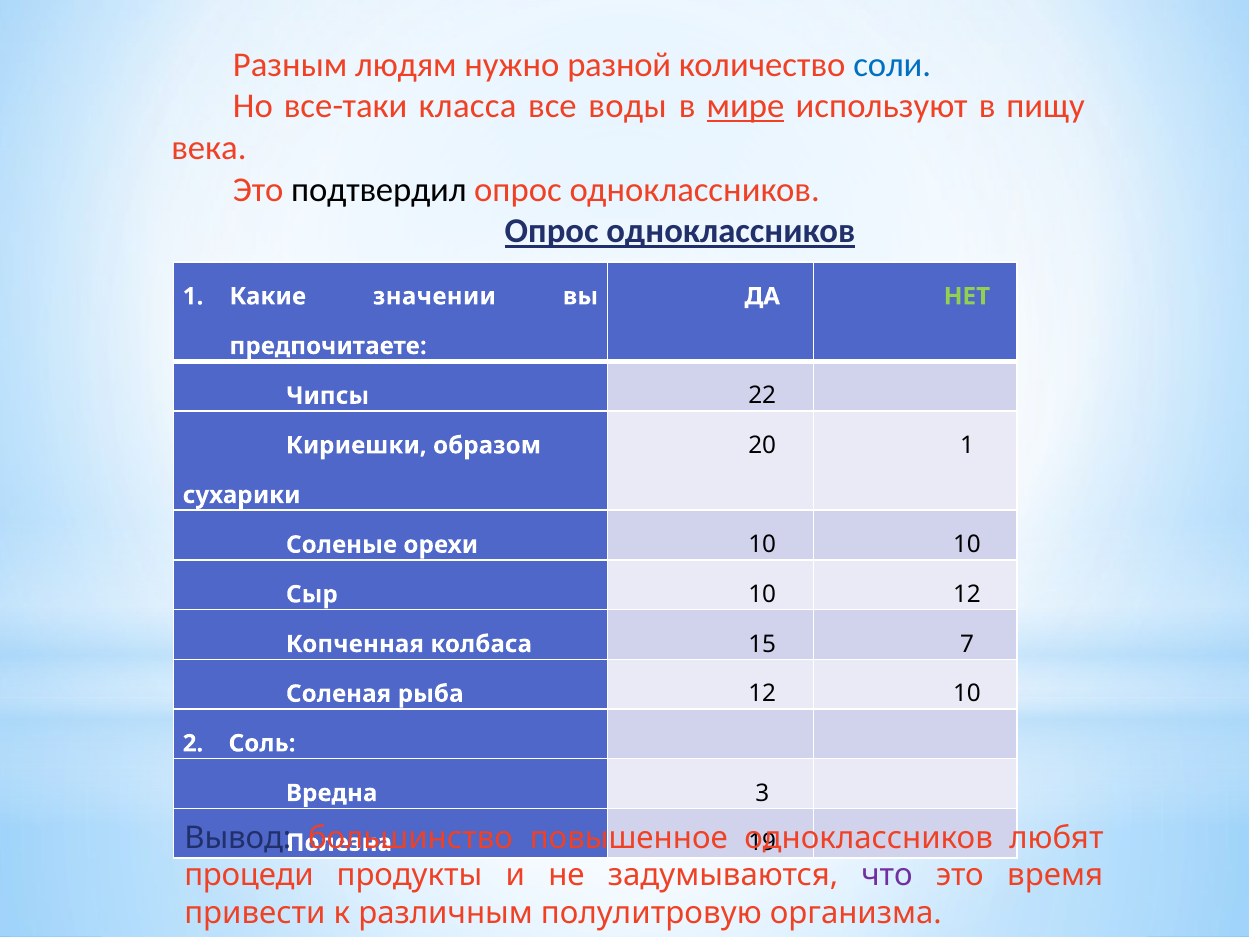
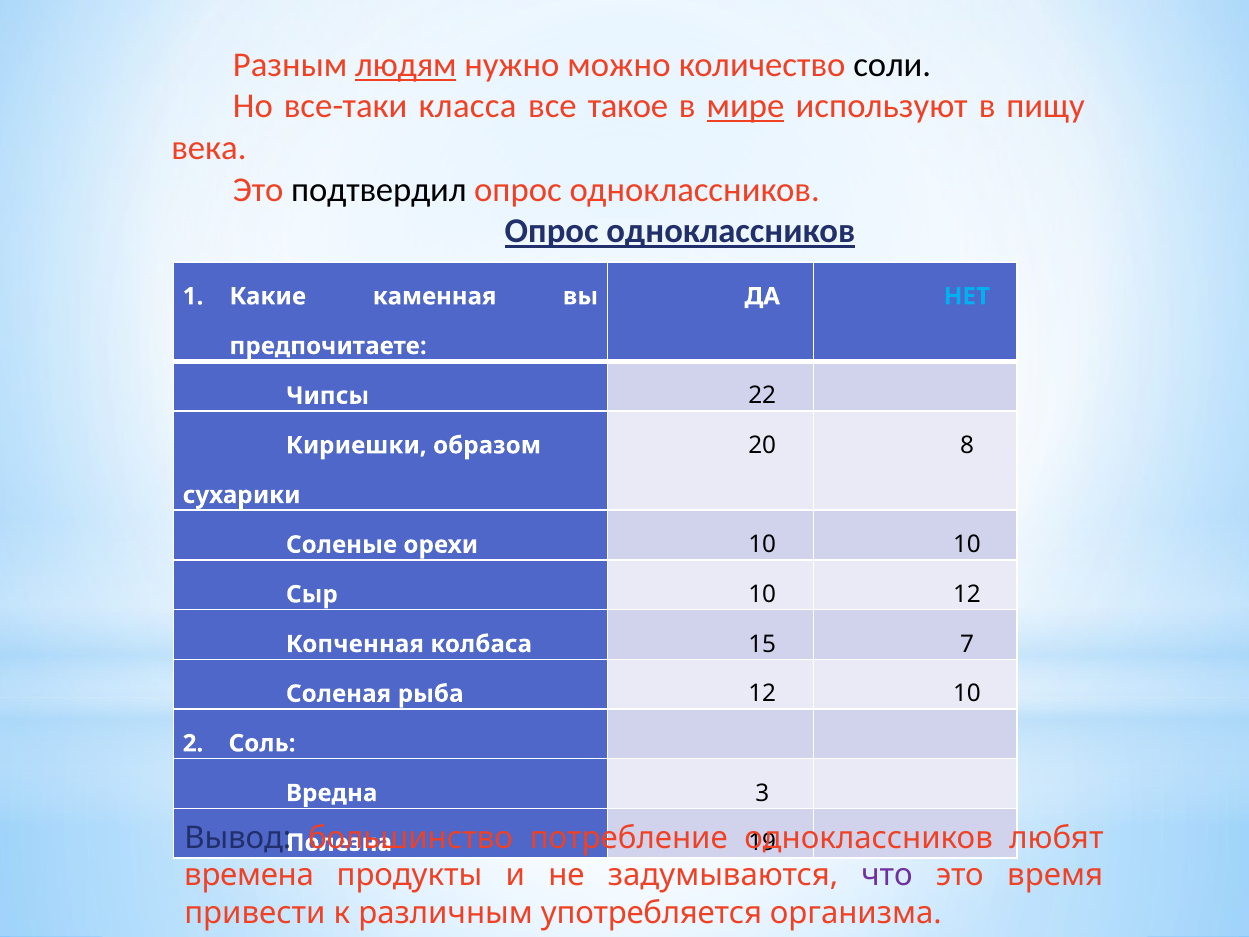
людям underline: none -> present
разной: разной -> можно
соли colour: blue -> black
воды: воды -> такое
значении: значении -> каменная
НЕТ colour: light green -> light blue
20 1: 1 -> 8
повышенное: повышенное -> потребление
процеди: процеди -> времена
полулитровую: полулитровую -> употребляется
